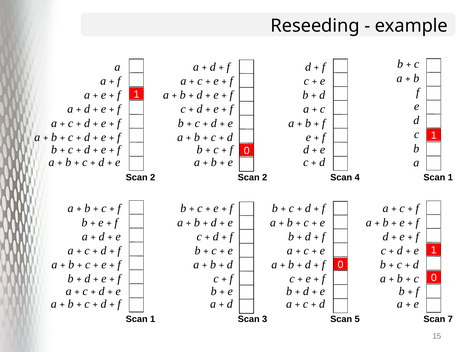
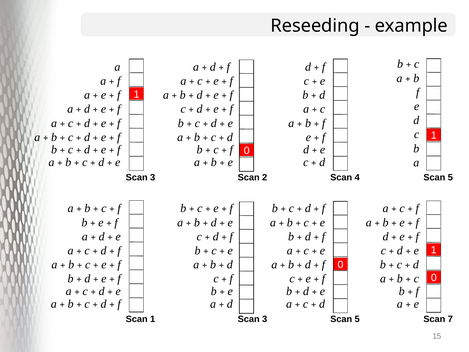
2 at (153, 177): 2 -> 3
1 at (450, 177): 1 -> 5
